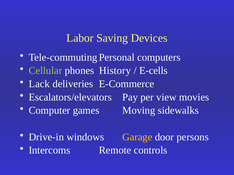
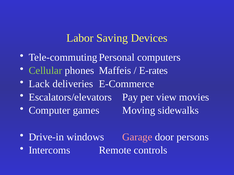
History: History -> Maffeis
E-cells: E-cells -> E-rates
Garage colour: yellow -> pink
